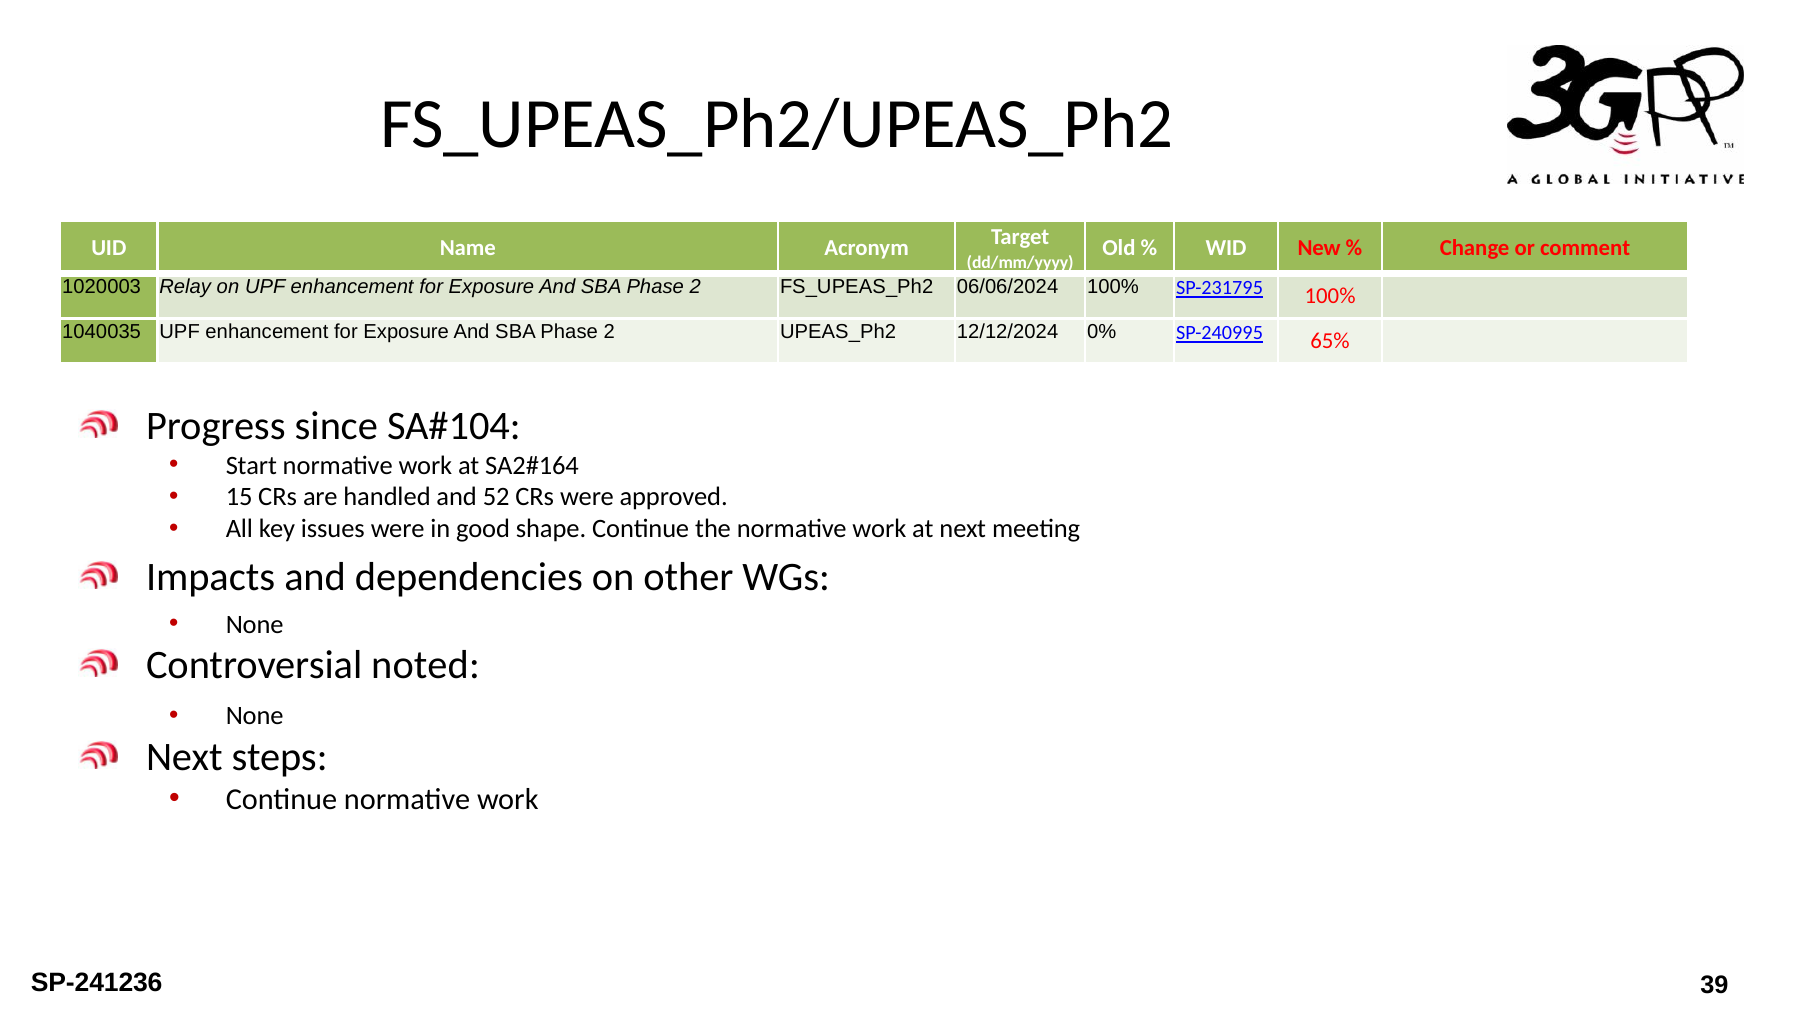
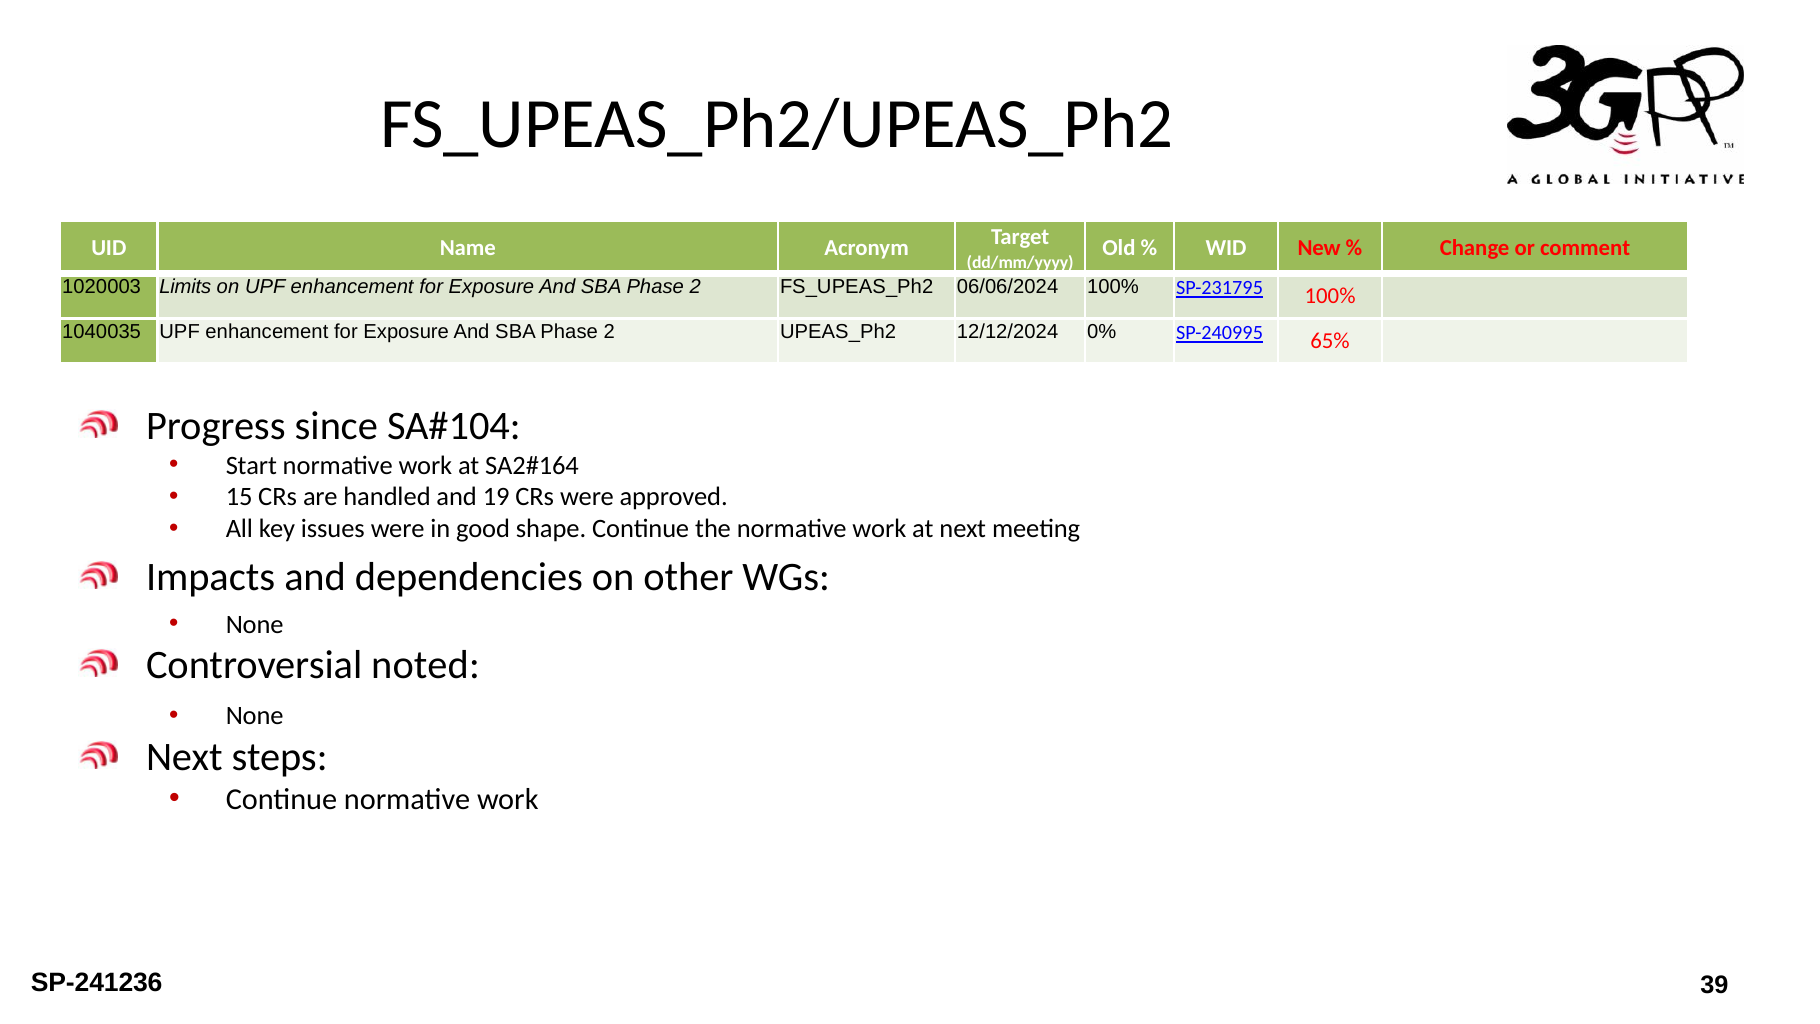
Relay: Relay -> Limits
52: 52 -> 19
